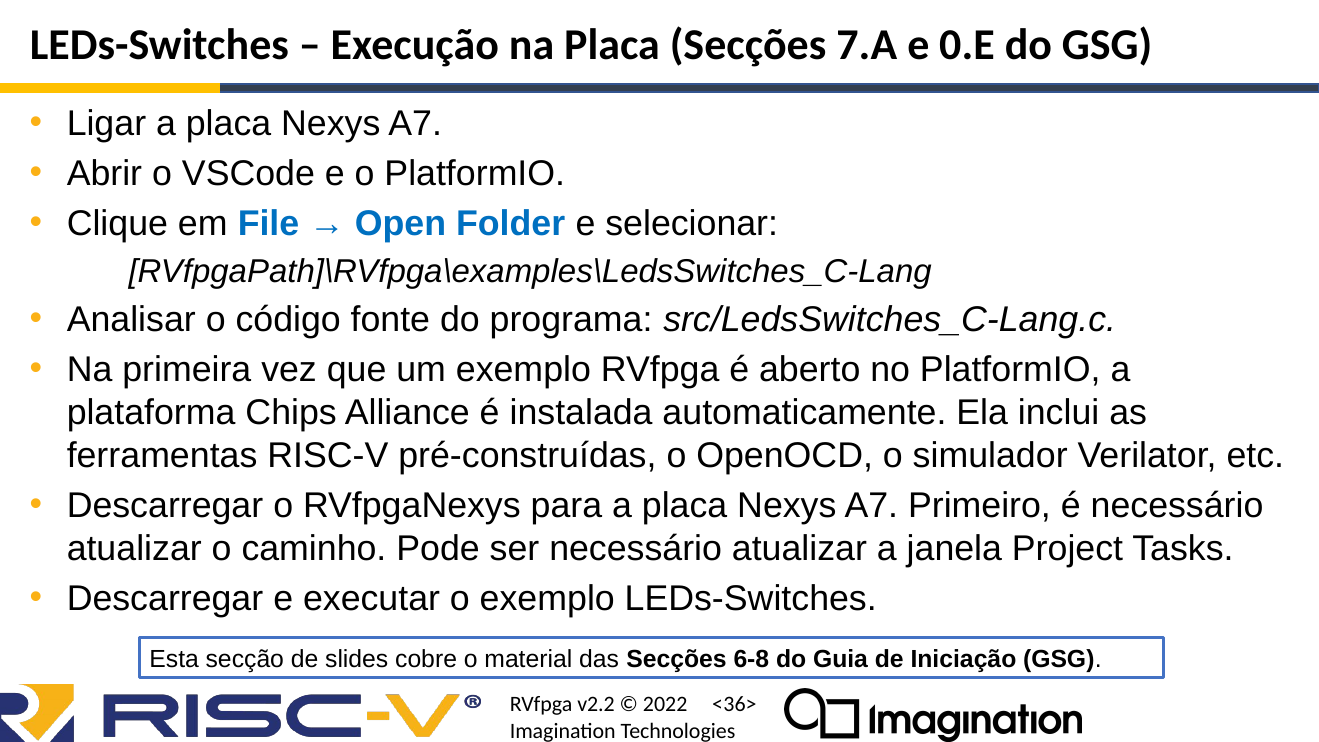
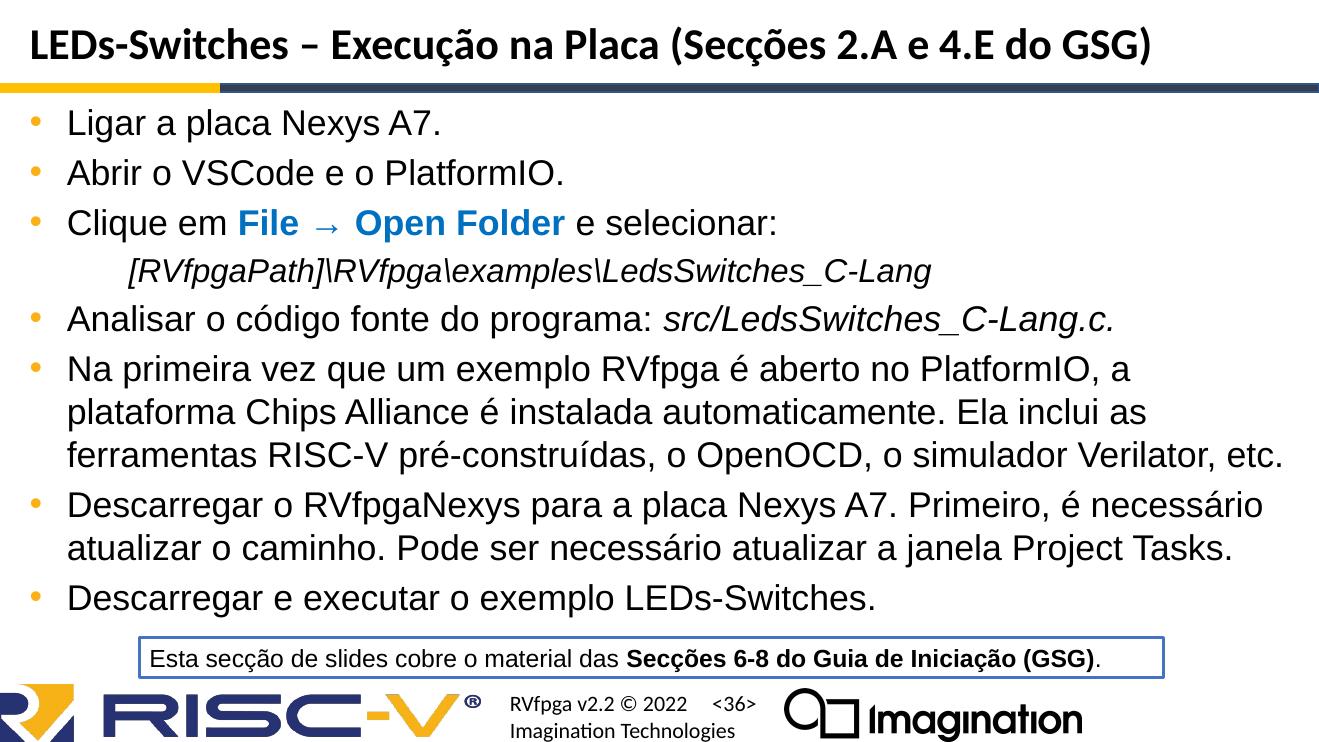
7.A: 7.A -> 2.A
0.E: 0.E -> 4.E
